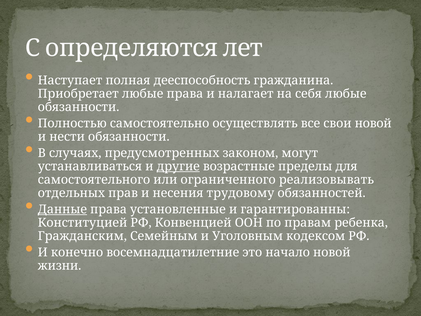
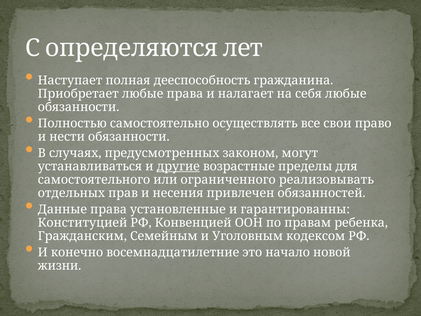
свои новой: новой -> право
трудовому: трудовому -> привлечен
Данные underline: present -> none
